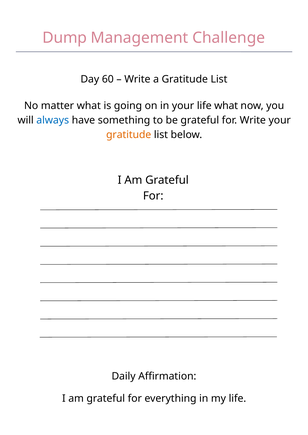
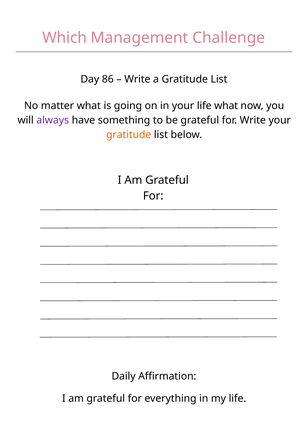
Dump: Dump -> Which
60: 60 -> 86
always colour: blue -> purple
